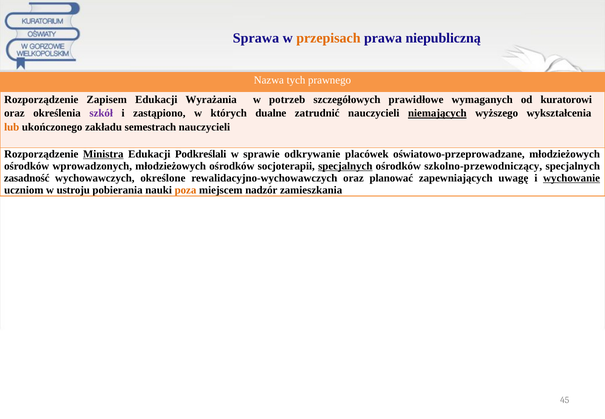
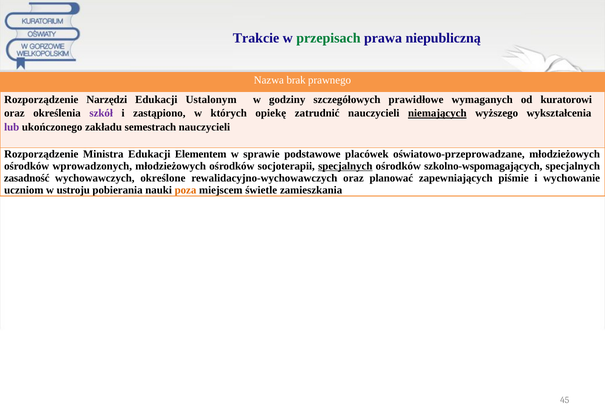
Sprawa: Sprawa -> Trakcie
przepisach colour: orange -> green
tych: tych -> brak
Zapisem: Zapisem -> Narzędzi
Wyrażania: Wyrażania -> Ustalonym
potrzeb: potrzeb -> godziny
dualne: dualne -> opiekę
lub colour: orange -> purple
Ministra underline: present -> none
Podkreślali: Podkreślali -> Elementem
odkrywanie: odkrywanie -> podstawowe
szkolno-przewodniczący: szkolno-przewodniczący -> szkolno-wspomagających
uwagę: uwagę -> piśmie
wychowanie underline: present -> none
nadzór: nadzór -> świetle
